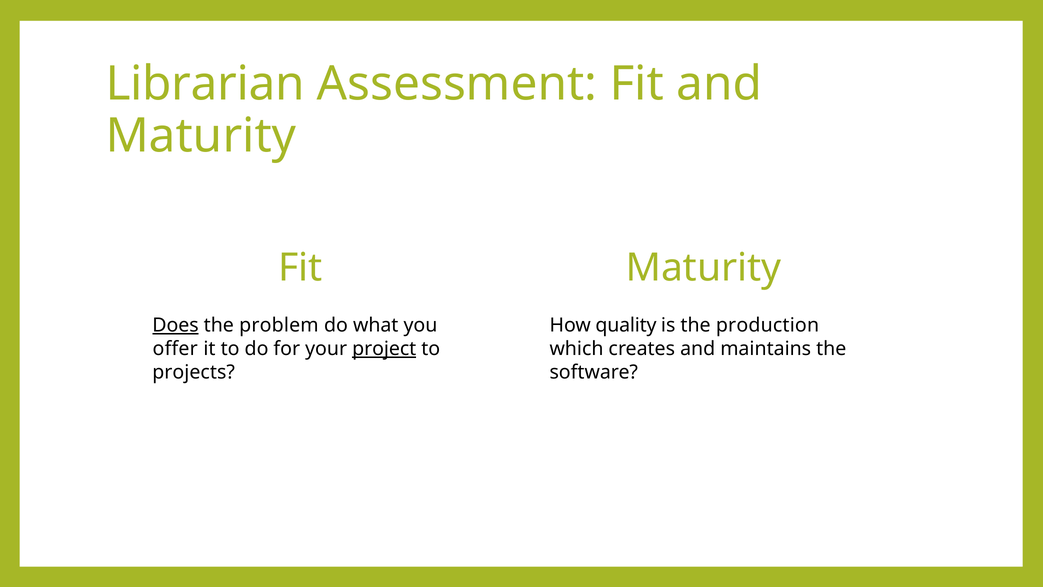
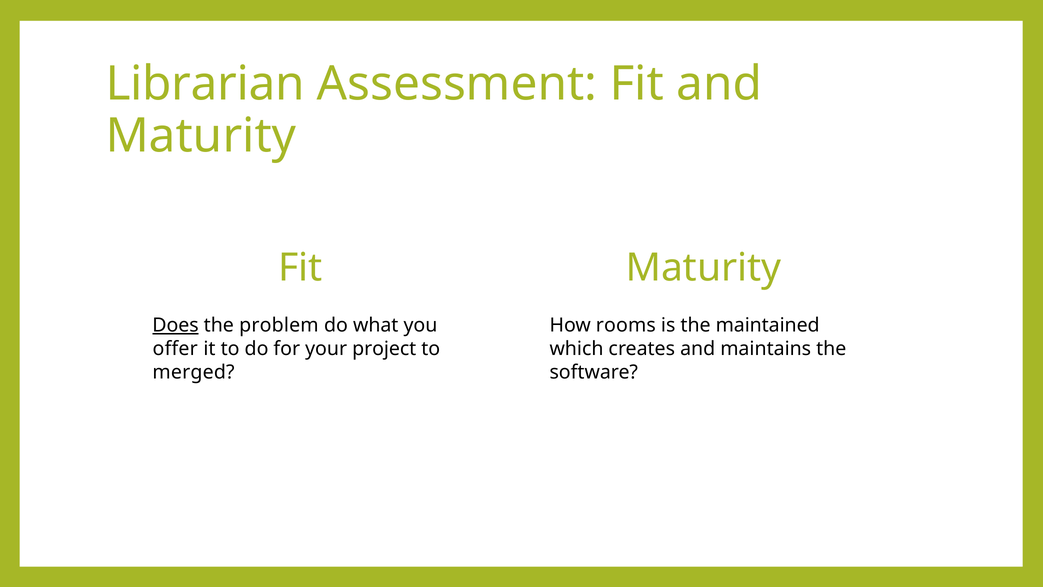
quality: quality -> rooms
production: production -> maintained
project underline: present -> none
projects: projects -> merged
